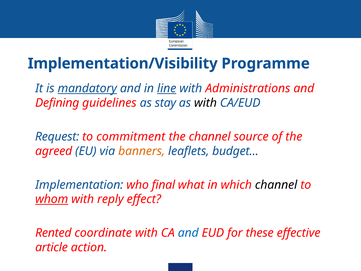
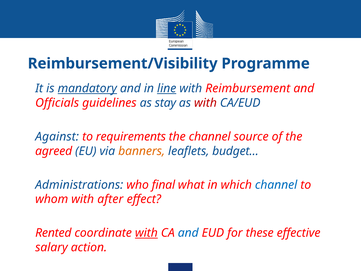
Implementation/Visibility: Implementation/Visibility -> Reimbursement/Visibility
Administrations: Administrations -> Reimbursement
Defining: Defining -> Officials
with at (205, 103) colour: black -> red
Request: Request -> Against
commitment: commitment -> requirements
Implementation: Implementation -> Administrations
channel at (276, 185) colour: black -> blue
whom underline: present -> none
reply: reply -> after
with at (146, 233) underline: none -> present
article: article -> salary
